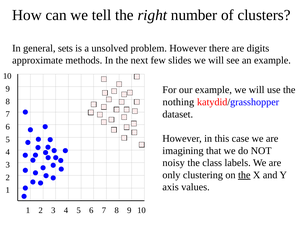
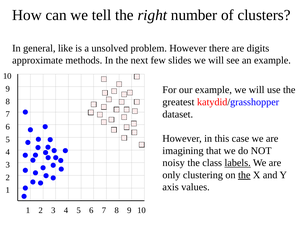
sets: sets -> like
nothing: nothing -> greatest
labels underline: none -> present
